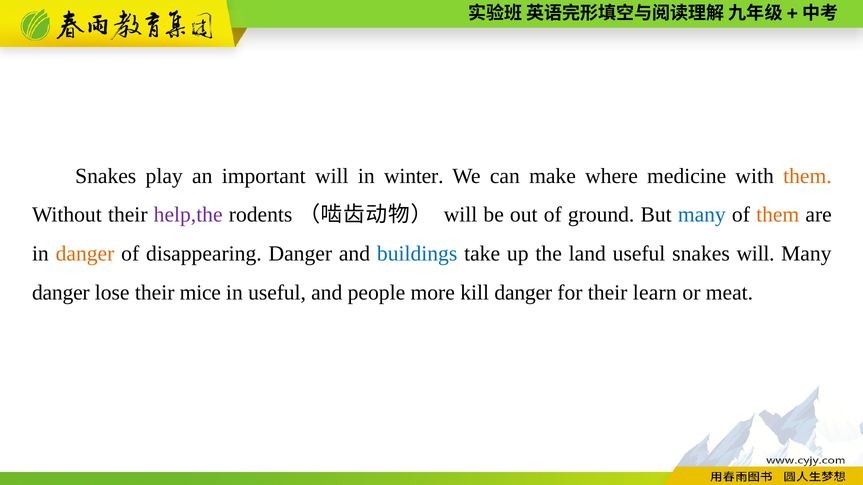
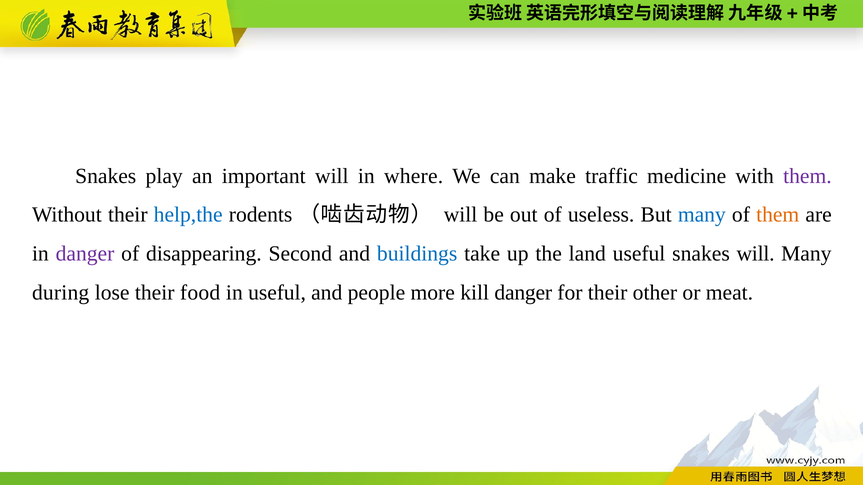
winter: winter -> where
where: where -> traffic
them at (807, 176) colour: orange -> purple
help,the colour: purple -> blue
ground: ground -> useless
danger at (85, 254) colour: orange -> purple
disappearing Danger: Danger -> Second
danger at (61, 293): danger -> during
mice: mice -> food
learn: learn -> other
